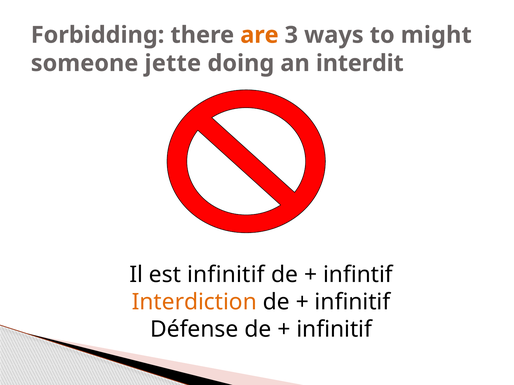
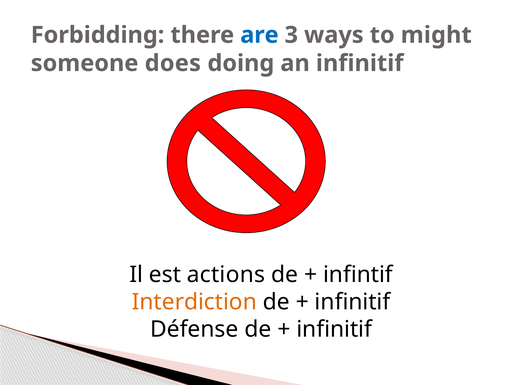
are colour: orange -> blue
jette: jette -> does
an interdit: interdit -> infinitif
est infinitif: infinitif -> actions
